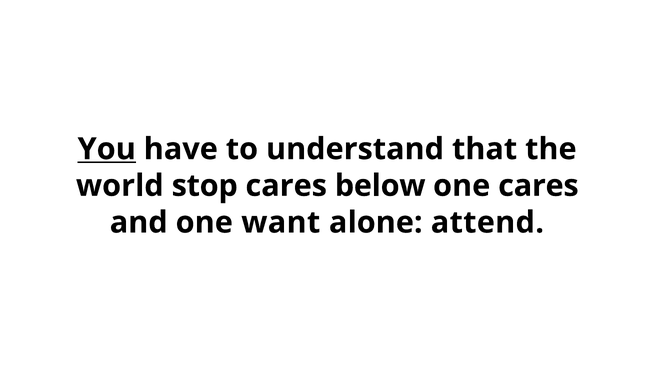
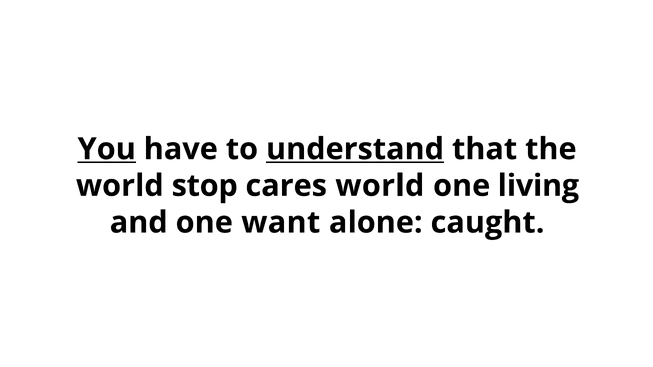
understand underline: none -> present
cares below: below -> world
one cares: cares -> living
attend: attend -> caught
